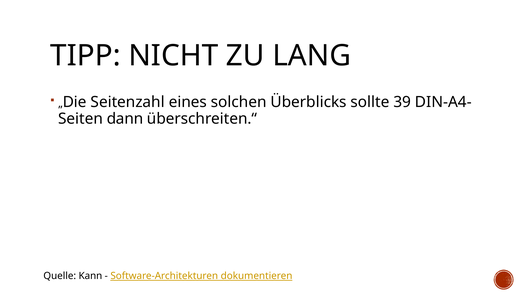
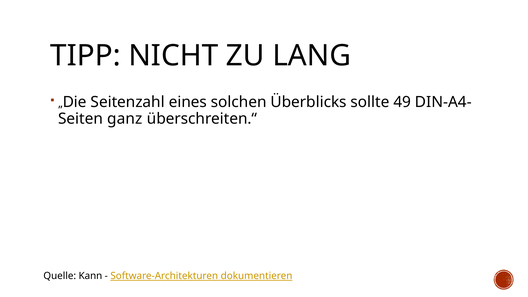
39: 39 -> 49
dann: dann -> ganz
